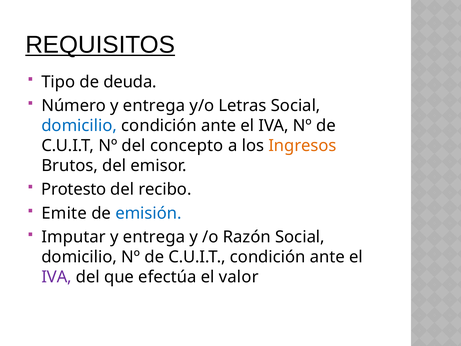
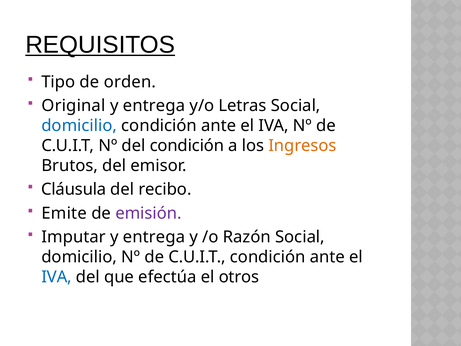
deuda: deuda -> orden
Número: Número -> Original
del concepto: concepto -> condición
Protesto: Protesto -> Cláusula
emisión colour: blue -> purple
IVA at (57, 277) colour: purple -> blue
valor: valor -> otros
